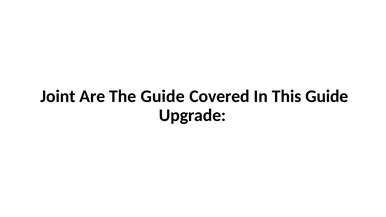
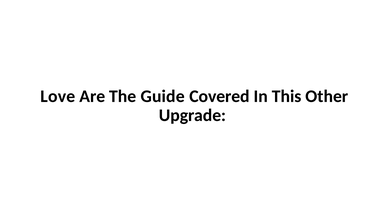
Joint: Joint -> Love
This Guide: Guide -> Other
